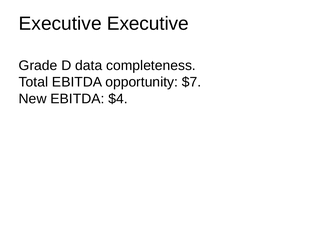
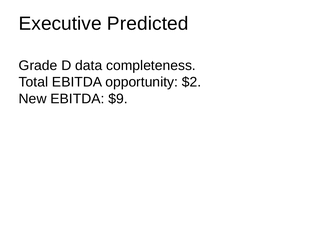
Executive Executive: Executive -> Predicted
$7: $7 -> $2
$4: $4 -> $9
